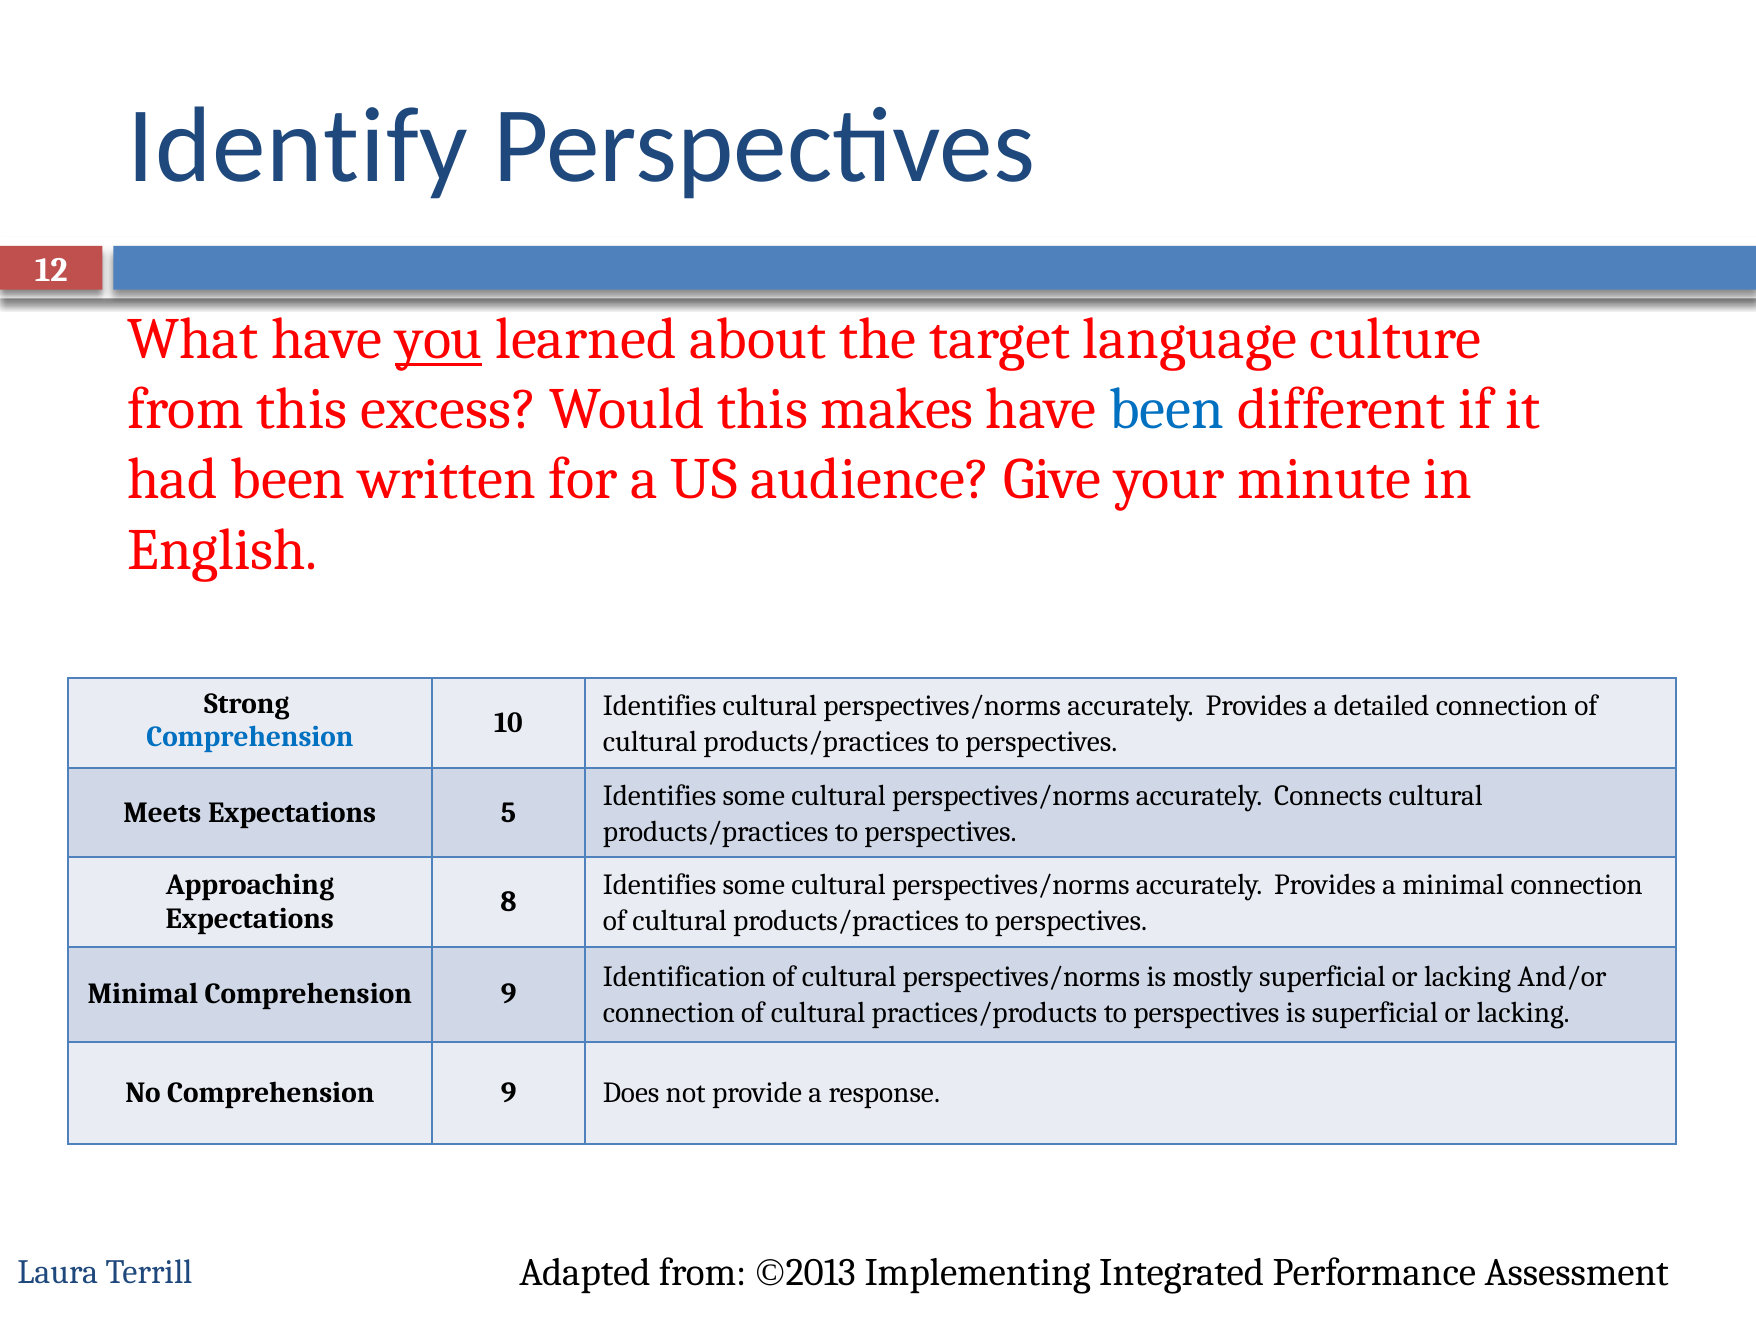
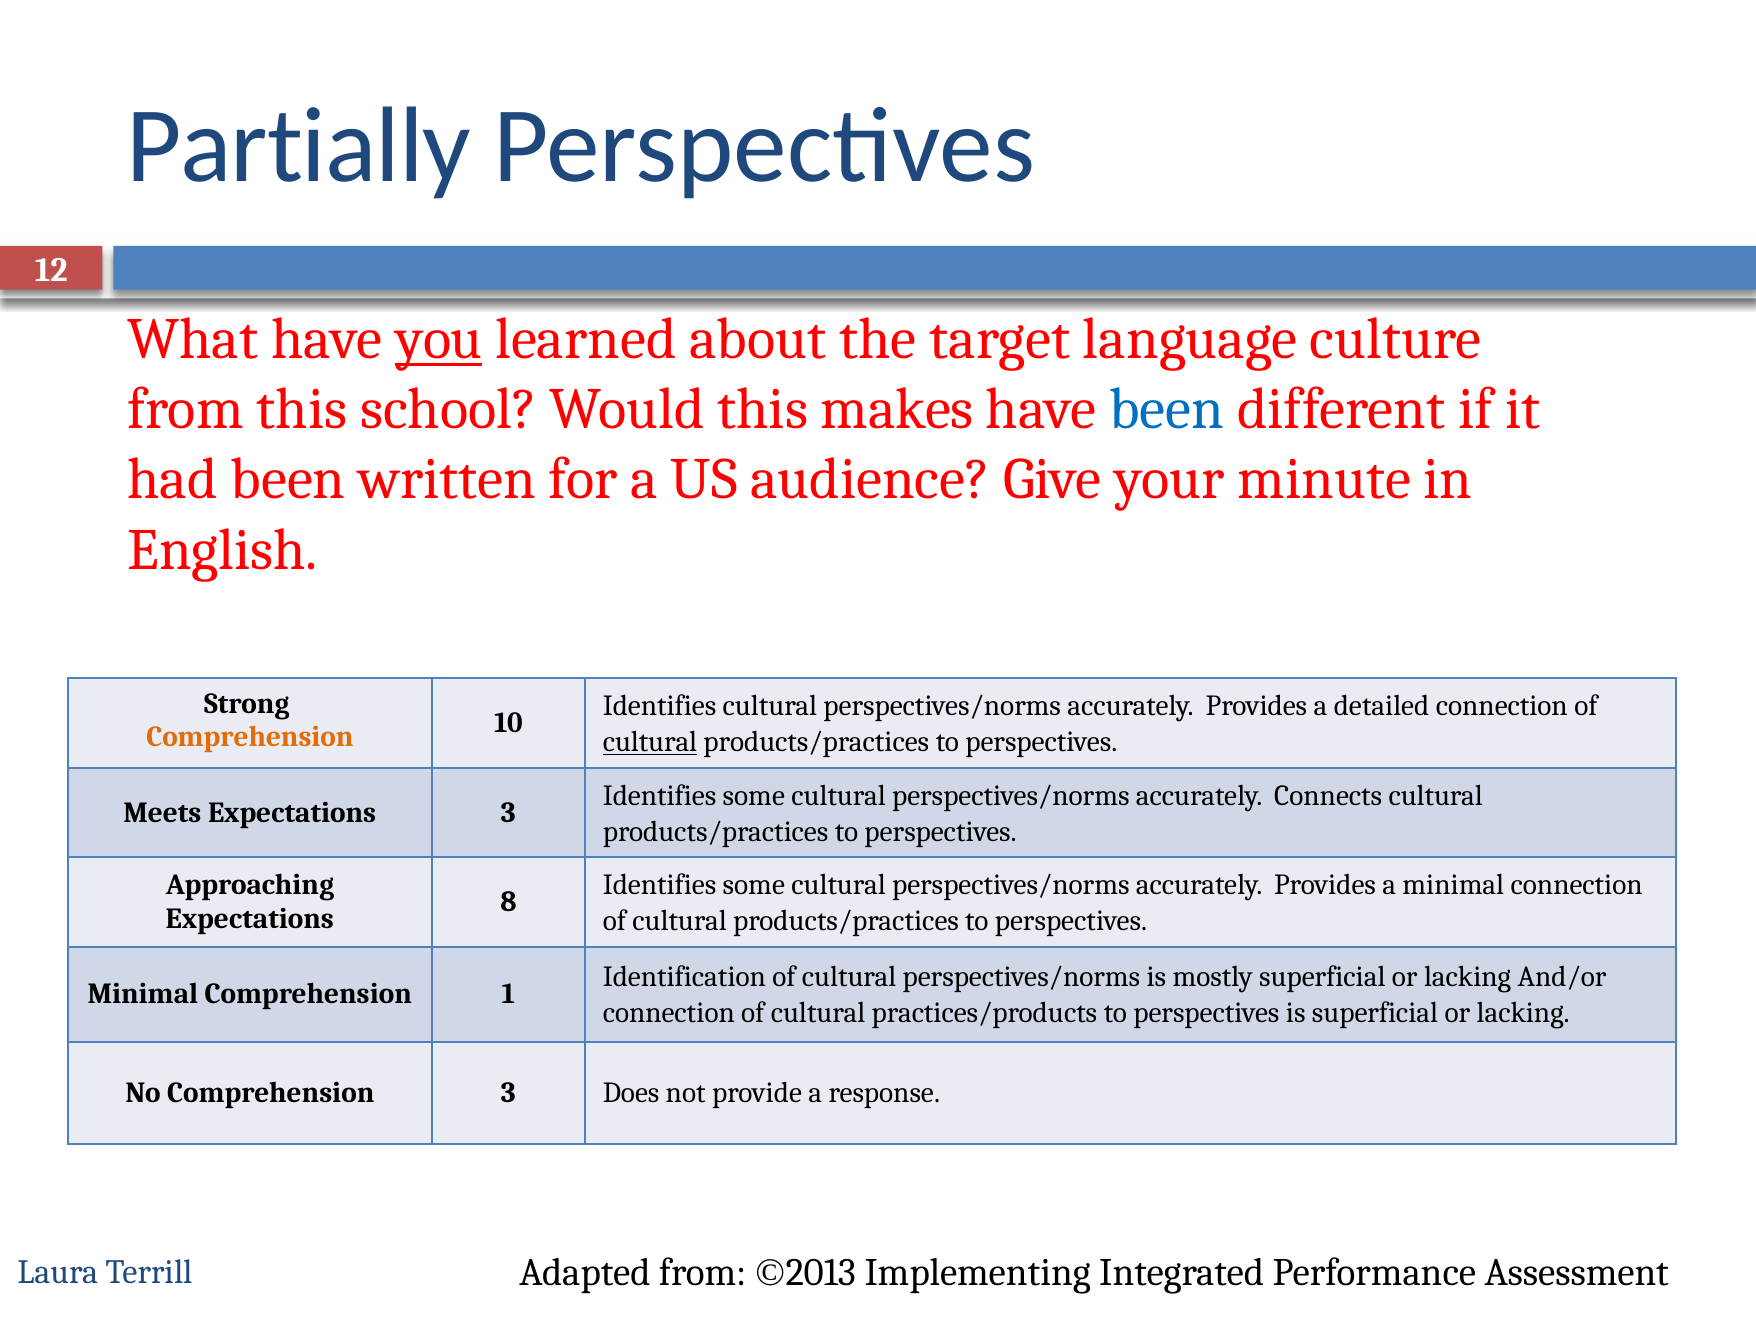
Identify: Identify -> Partially
excess: excess -> school
Comprehension at (250, 737) colour: blue -> orange
cultural at (650, 742) underline: none -> present
Expectations 5: 5 -> 3
Minimal Comprehension 9: 9 -> 1
No Comprehension 9: 9 -> 3
